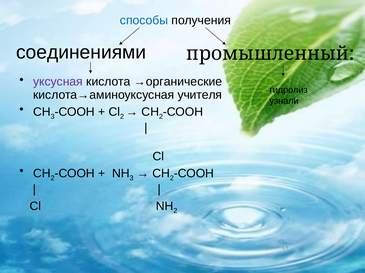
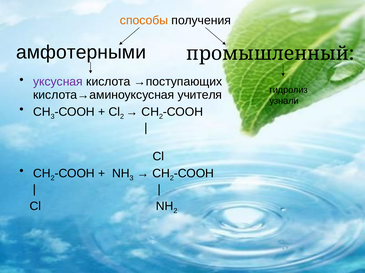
способы colour: blue -> orange
соединениями: соединениями -> амфотерными
→органические: →органические -> →поступающих
